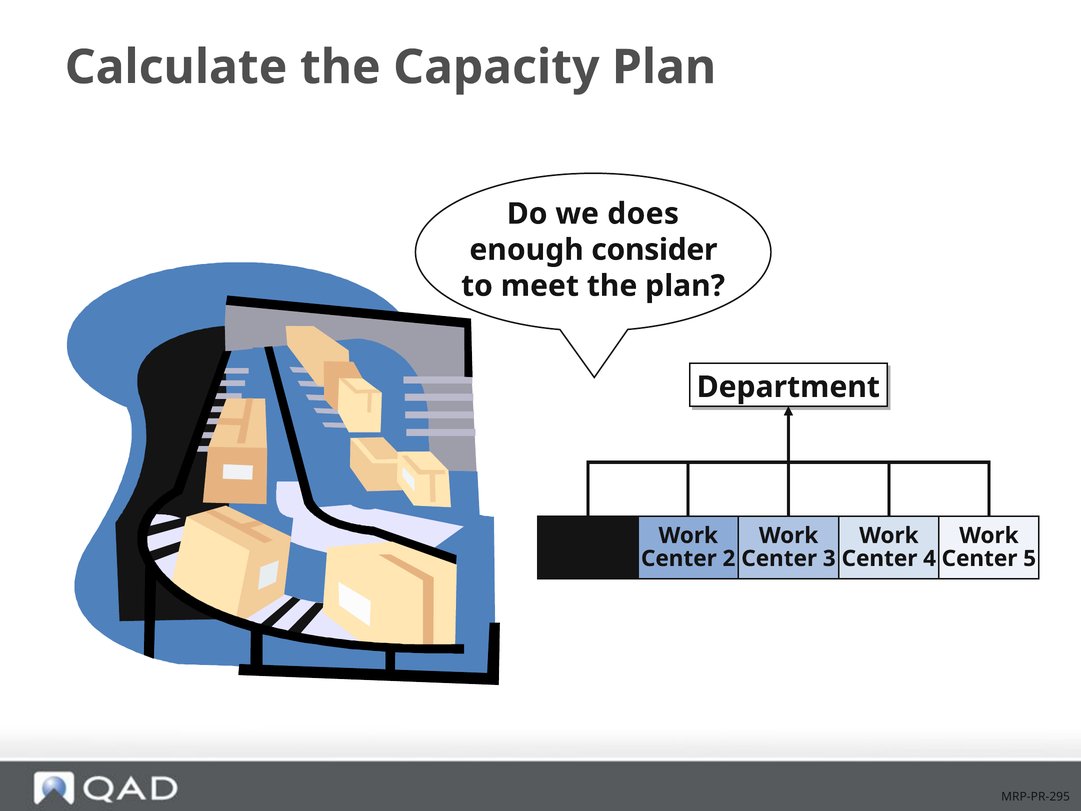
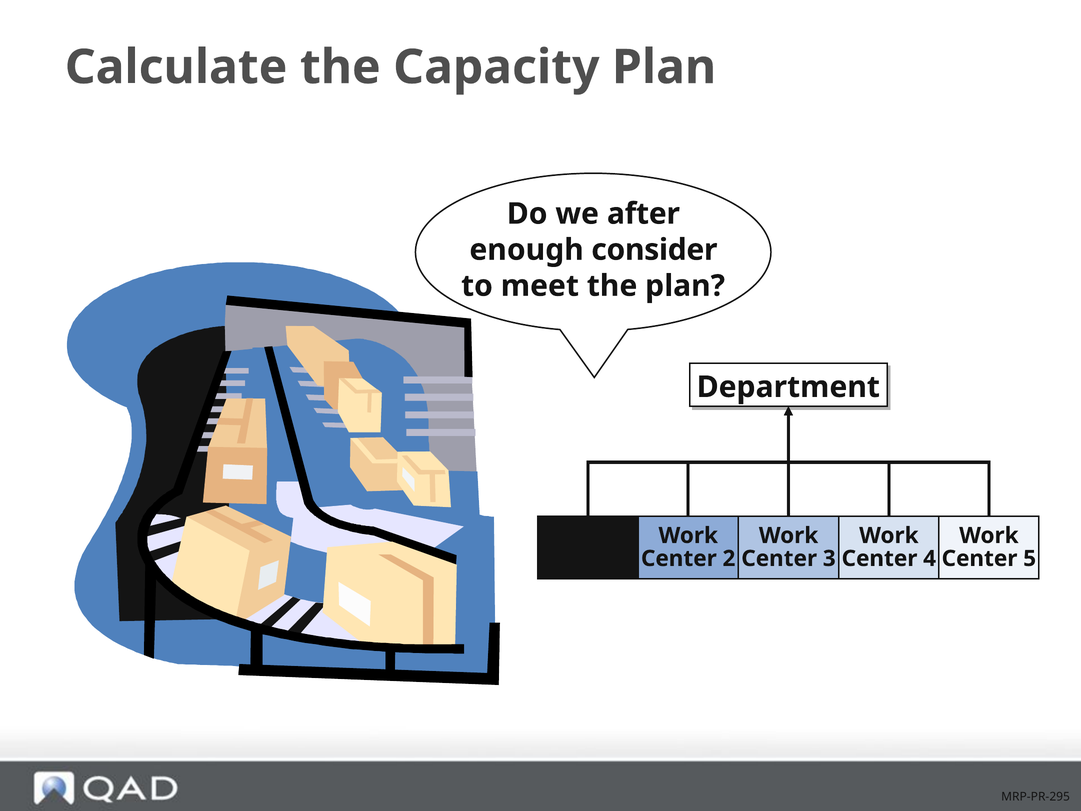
does: does -> after
